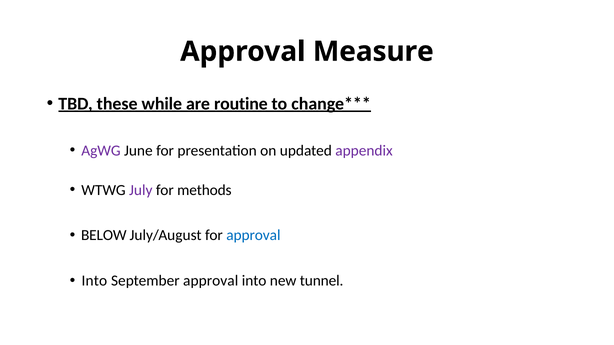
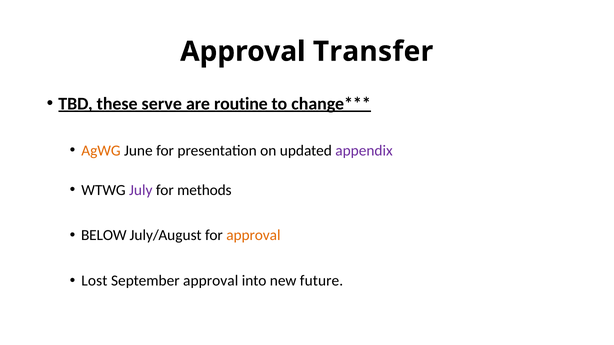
Measure: Measure -> Transfer
while: while -> serve
AgWG colour: purple -> orange
approval at (253, 236) colour: blue -> orange
Into at (94, 281): Into -> Lost
tunnel: tunnel -> future
